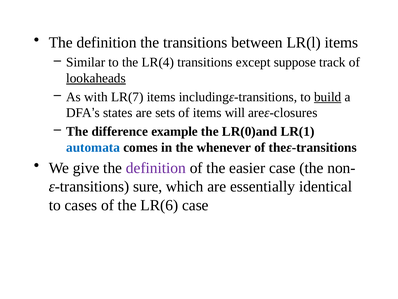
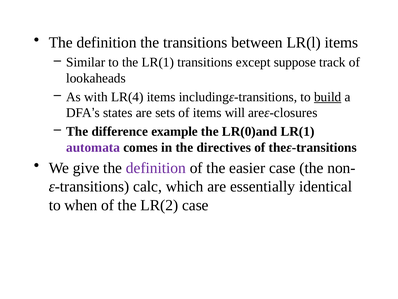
the LR(4: LR(4 -> LR(1
lookaheads underline: present -> none
LR(7: LR(7 -> LR(4
automata colour: blue -> purple
whenever: whenever -> directives
sure: sure -> calc
cases: cases -> when
LR(6: LR(6 -> LR(2
